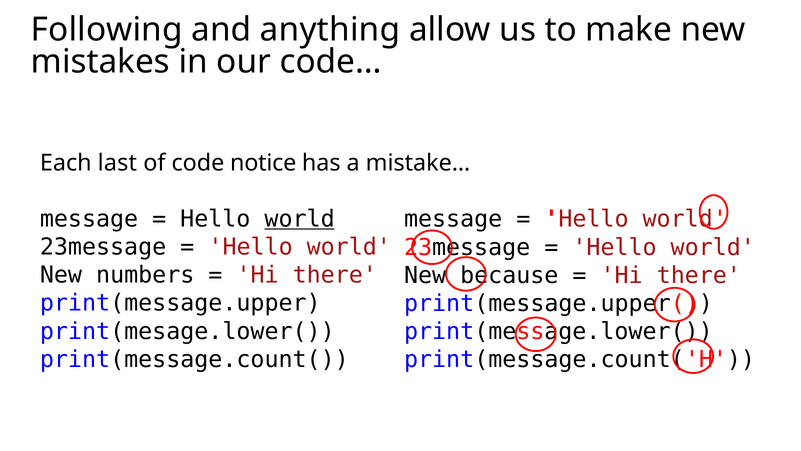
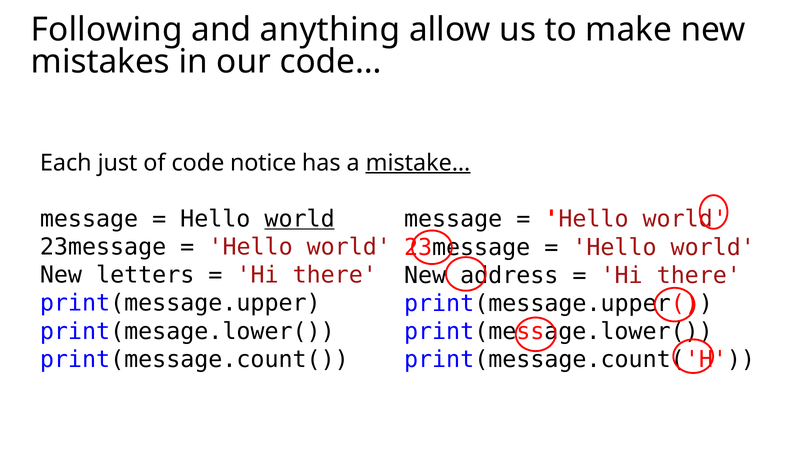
last: last -> just
mistake… underline: none -> present
numbers: numbers -> letters
because: because -> address
